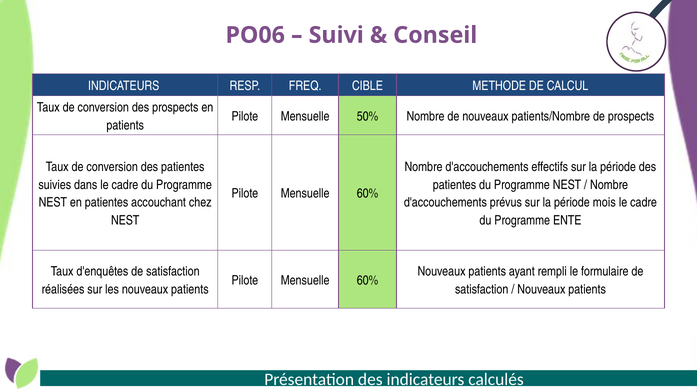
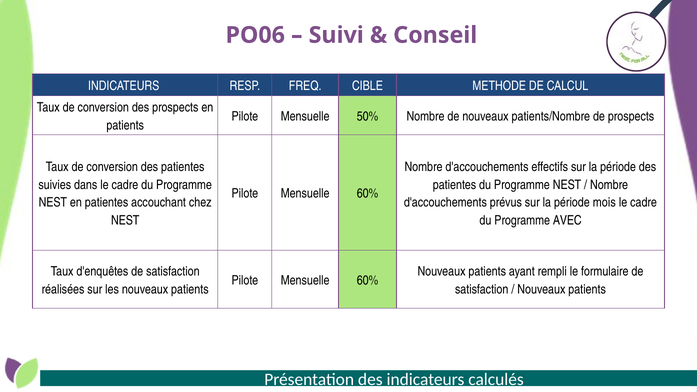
ENTE: ENTE -> AVEC
